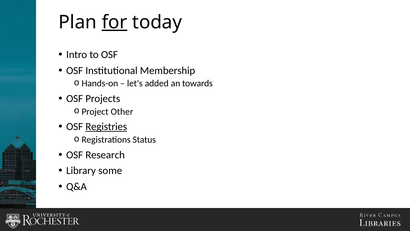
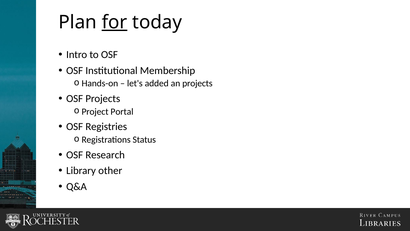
an towards: towards -> projects
Other: Other -> Portal
Registries underline: present -> none
some: some -> other
